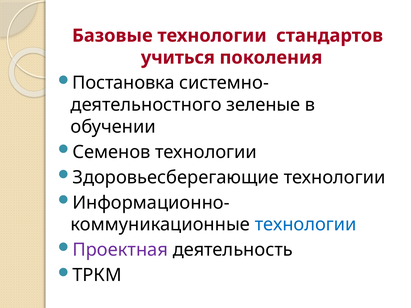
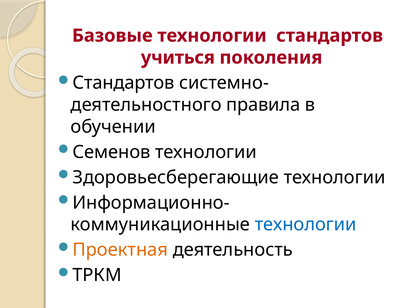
Постановка at (124, 83): Постановка -> Стандартов
зеленые: зеленые -> правила
Проектная colour: purple -> orange
